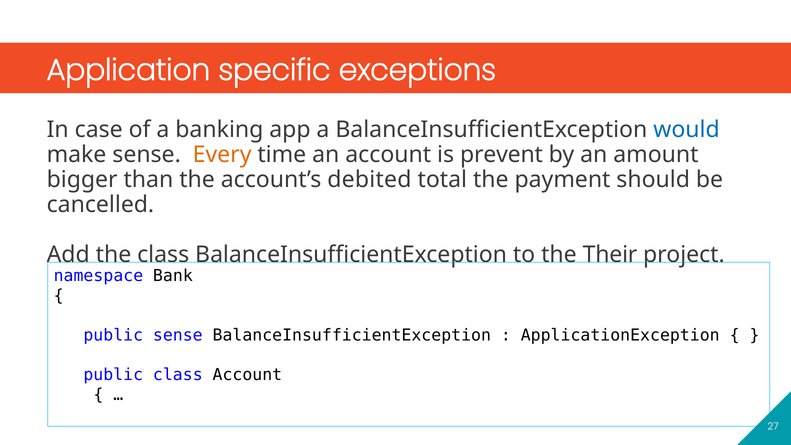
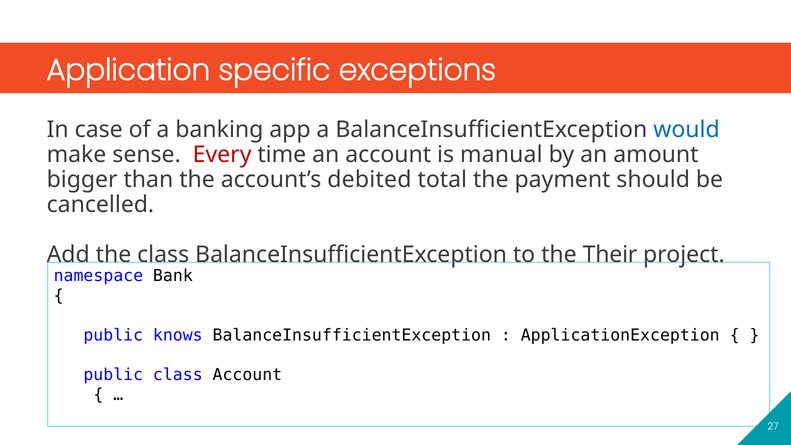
Every colour: orange -> red
prevent: prevent -> manual
public sense: sense -> knows
